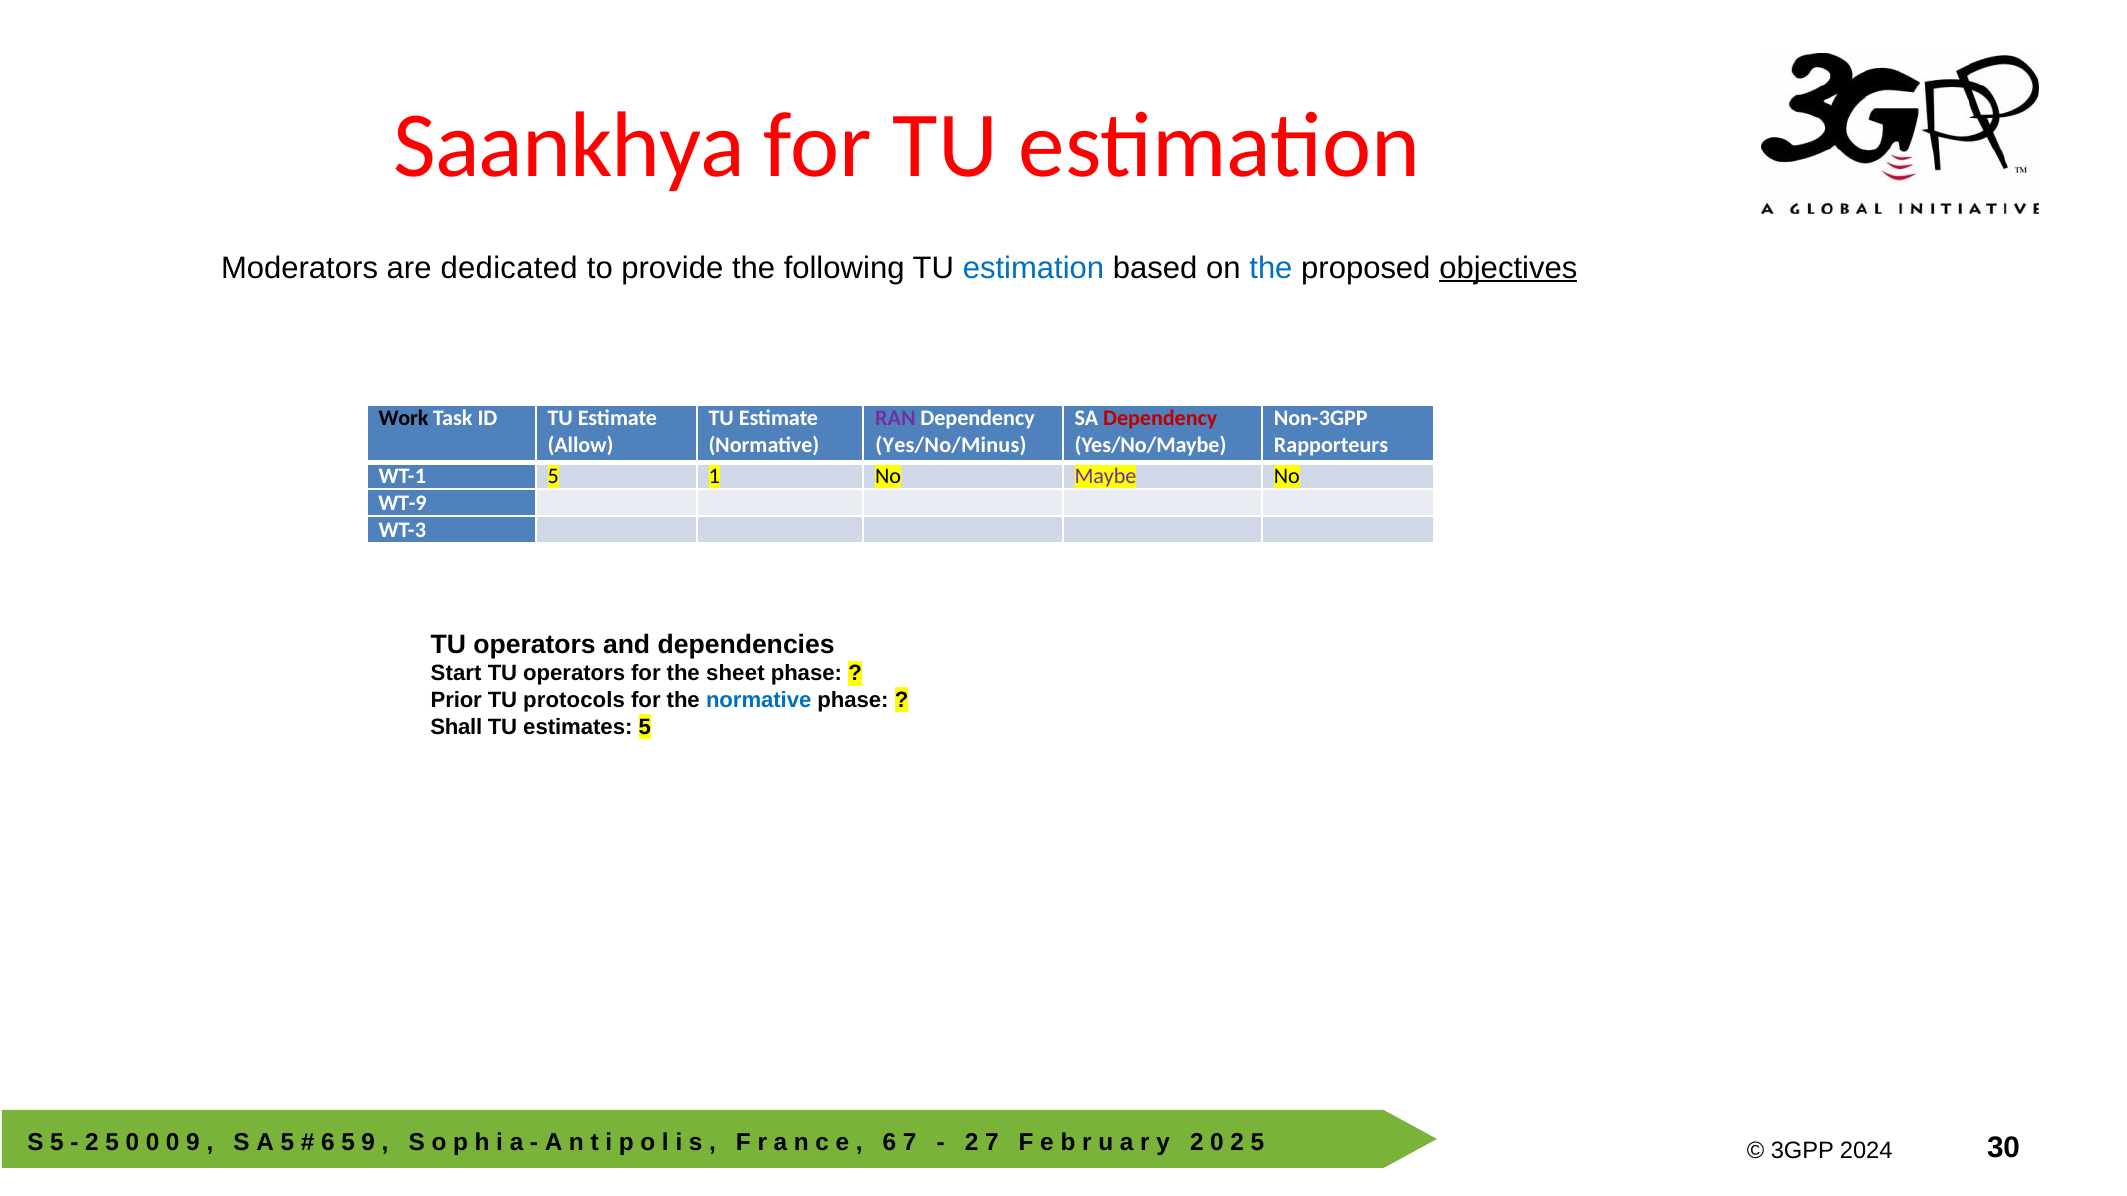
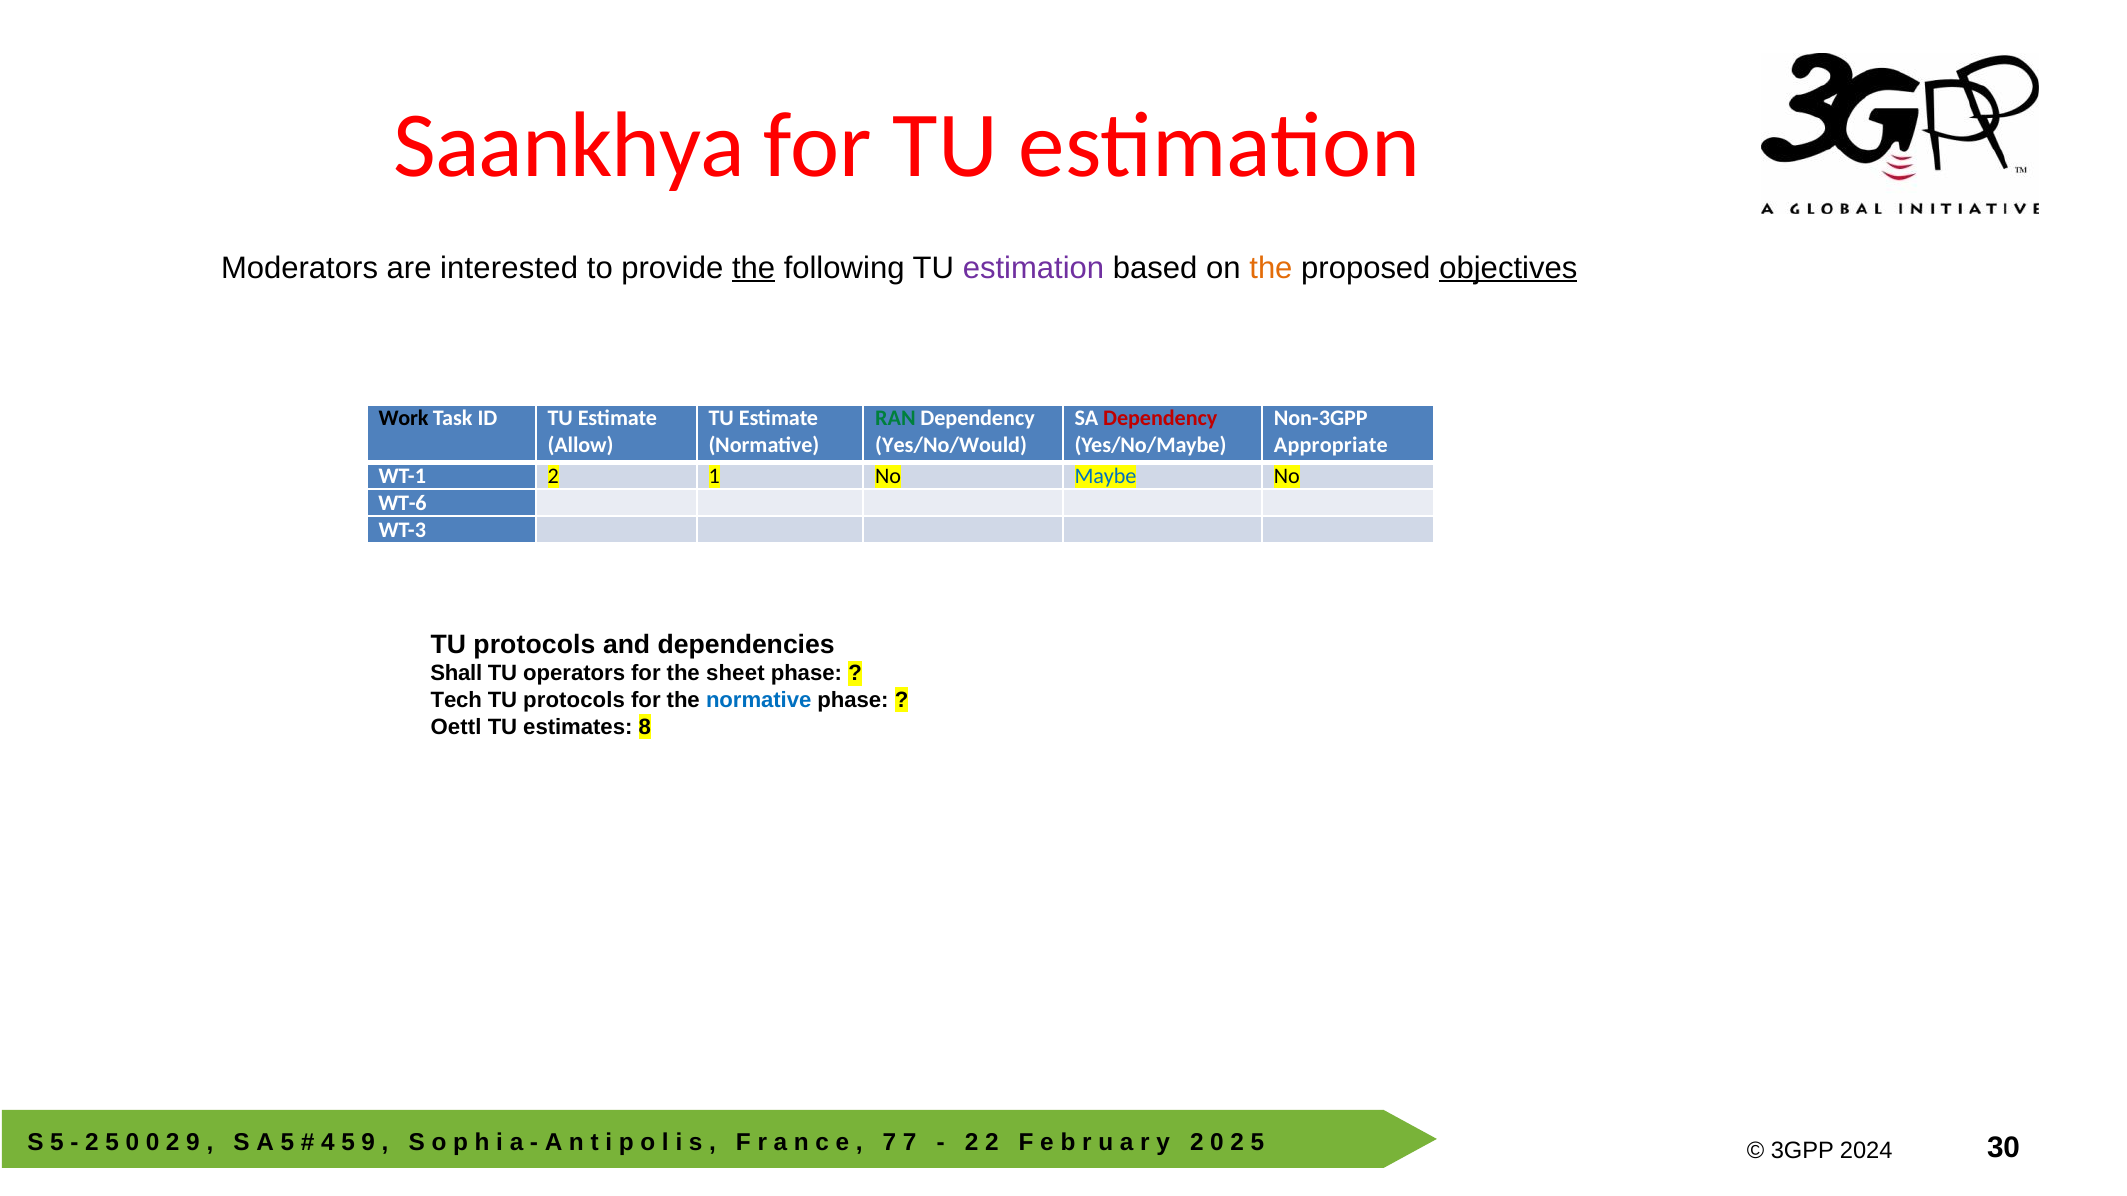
dedicated: dedicated -> interested
the at (754, 268) underline: none -> present
estimation at (1033, 268) colour: blue -> purple
the at (1271, 268) colour: blue -> orange
RAN colour: purple -> green
Yes/No/Minus: Yes/No/Minus -> Yes/No/Would
Rapporteurs: Rapporteurs -> Appropriate
WT-1 5: 5 -> 2
Maybe colour: purple -> blue
WT-9: WT-9 -> WT-6
operators at (535, 645): operators -> protocols
Start: Start -> Shall
Prior: Prior -> Tech
Shall: Shall -> Oettl
estimates 5: 5 -> 8
0 at (173, 1142): 0 -> 2
6 at (328, 1142): 6 -> 4
6 at (889, 1142): 6 -> 7
7 at (992, 1142): 7 -> 2
